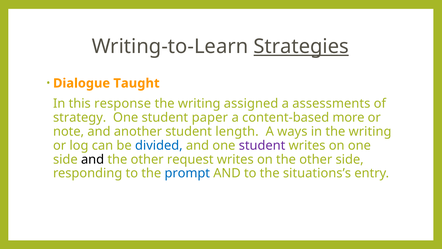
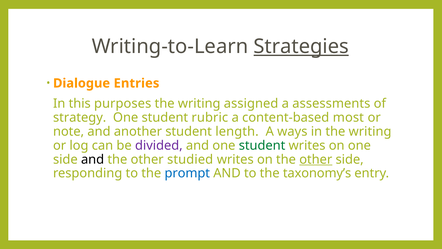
Taught: Taught -> Entries
response: response -> purposes
paper: paper -> rubric
more: more -> most
divided colour: blue -> purple
student at (262, 145) colour: purple -> green
request: request -> studied
other at (316, 159) underline: none -> present
situations’s: situations’s -> taxonomy’s
